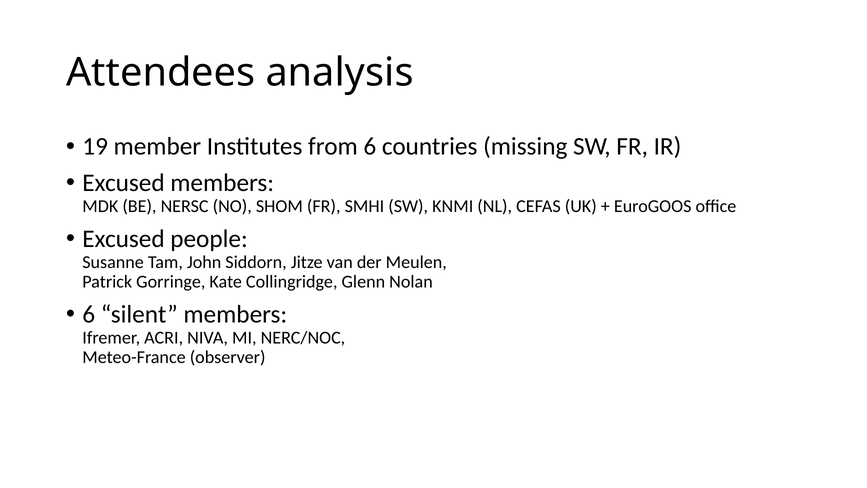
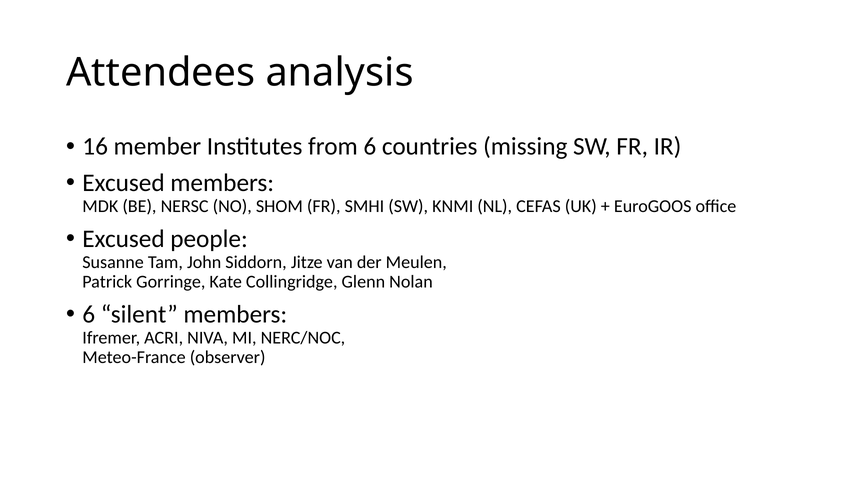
19: 19 -> 16
